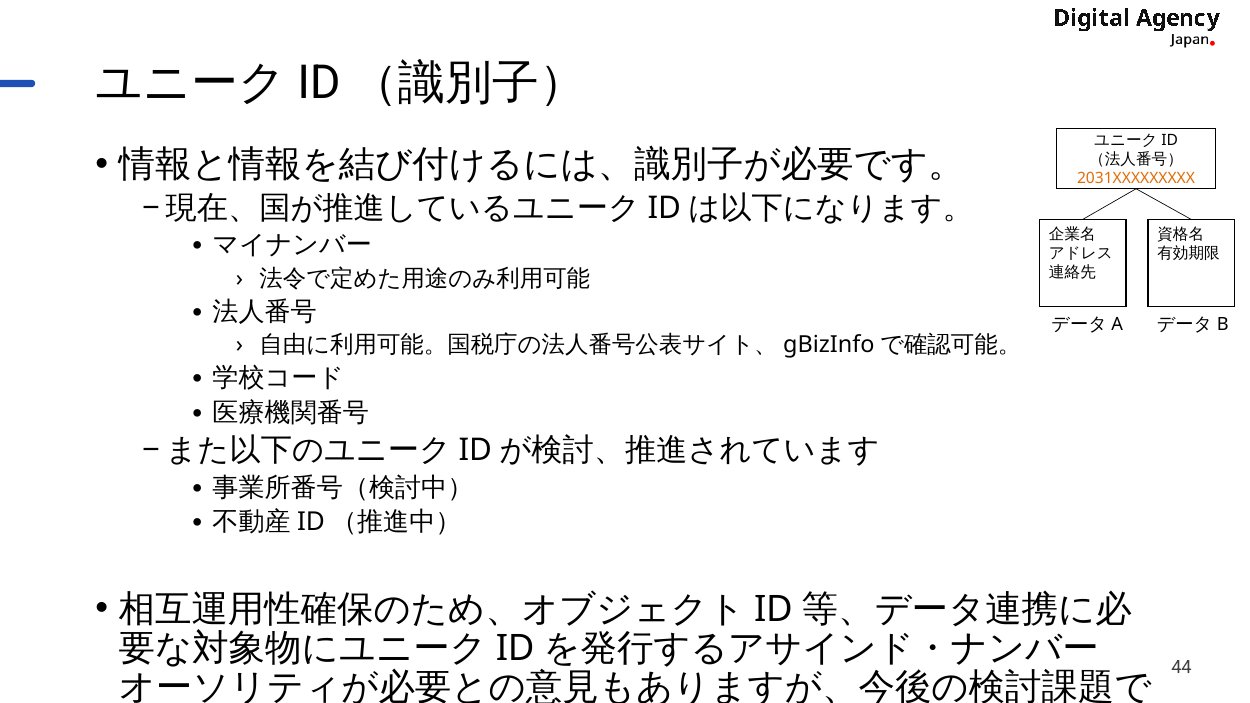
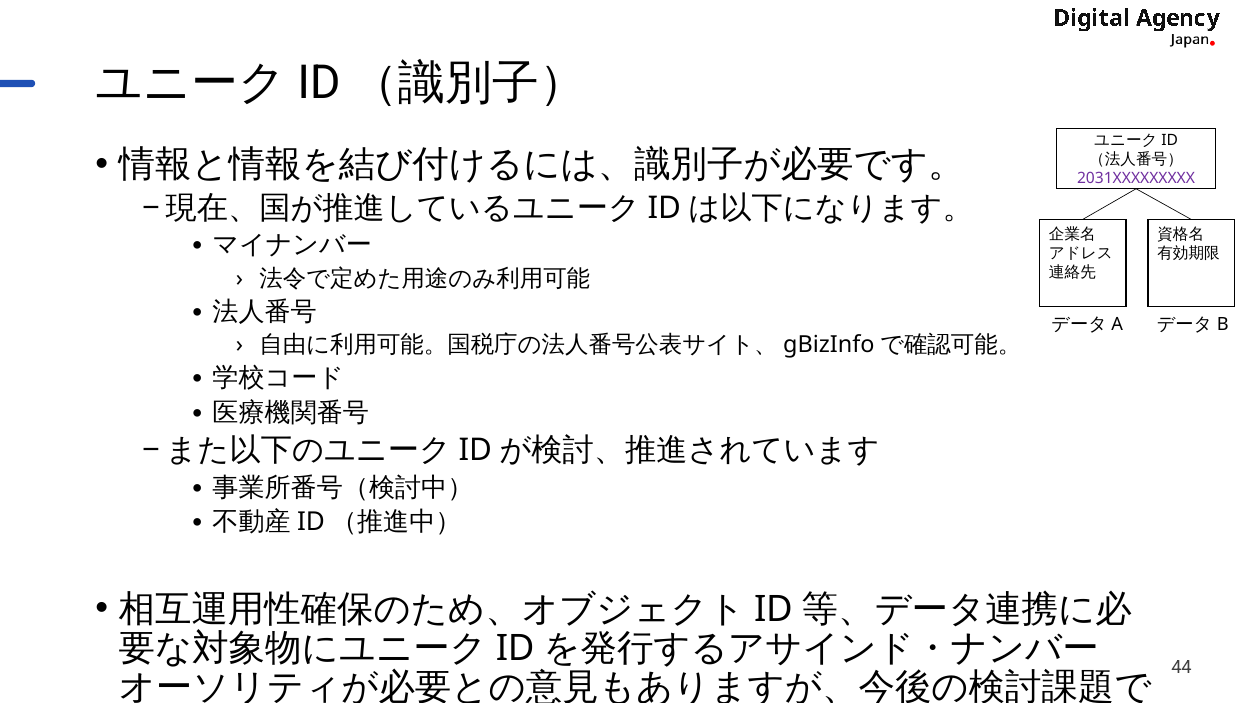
2031XXXXXXXXX colour: orange -> purple
